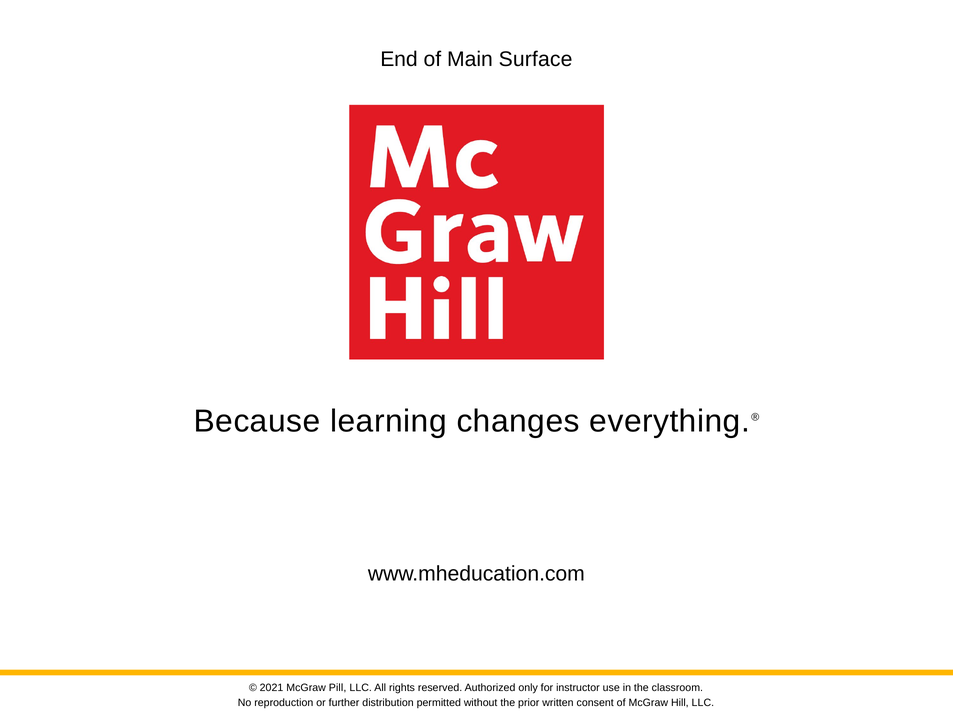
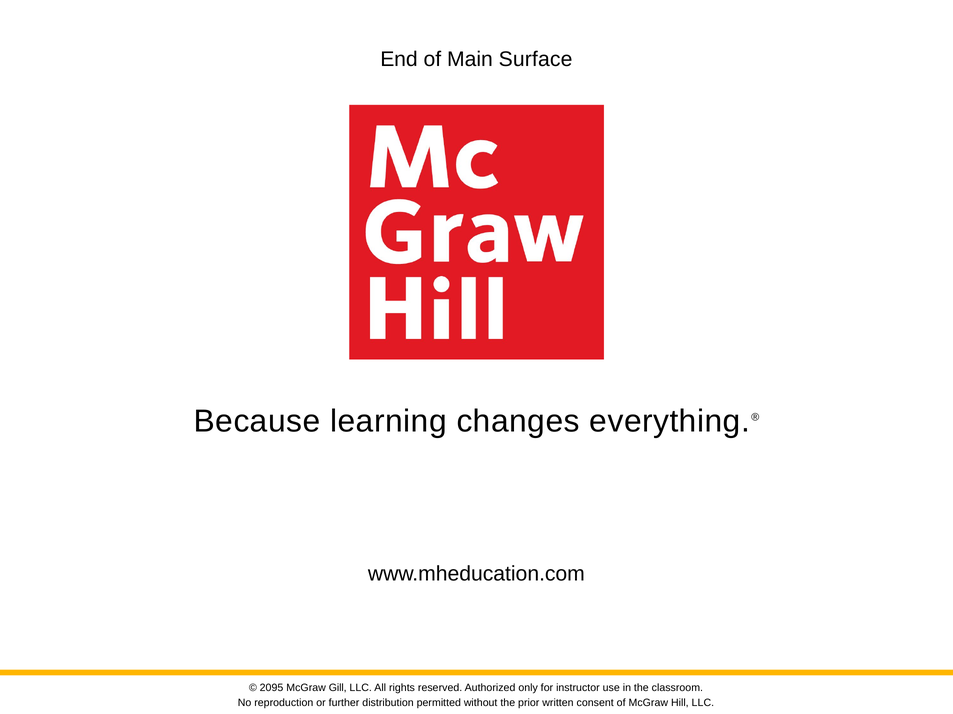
2021: 2021 -> 2095
Pill: Pill -> Gill
